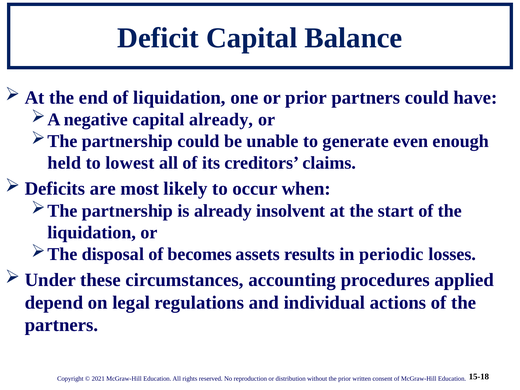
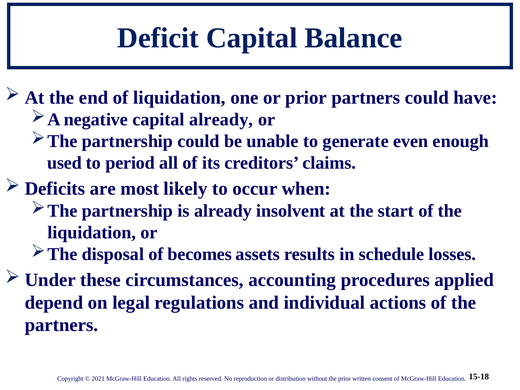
held: held -> used
lowest: lowest -> period
periodic: periodic -> schedule
